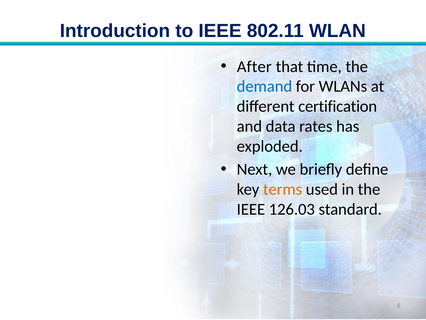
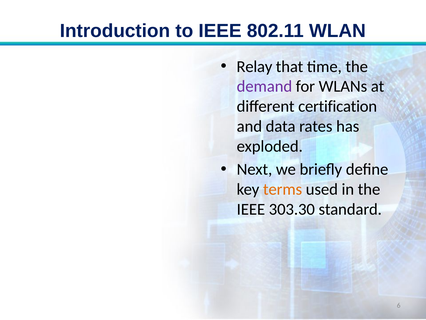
After: After -> Relay
demand colour: blue -> purple
126.03: 126.03 -> 303.30
